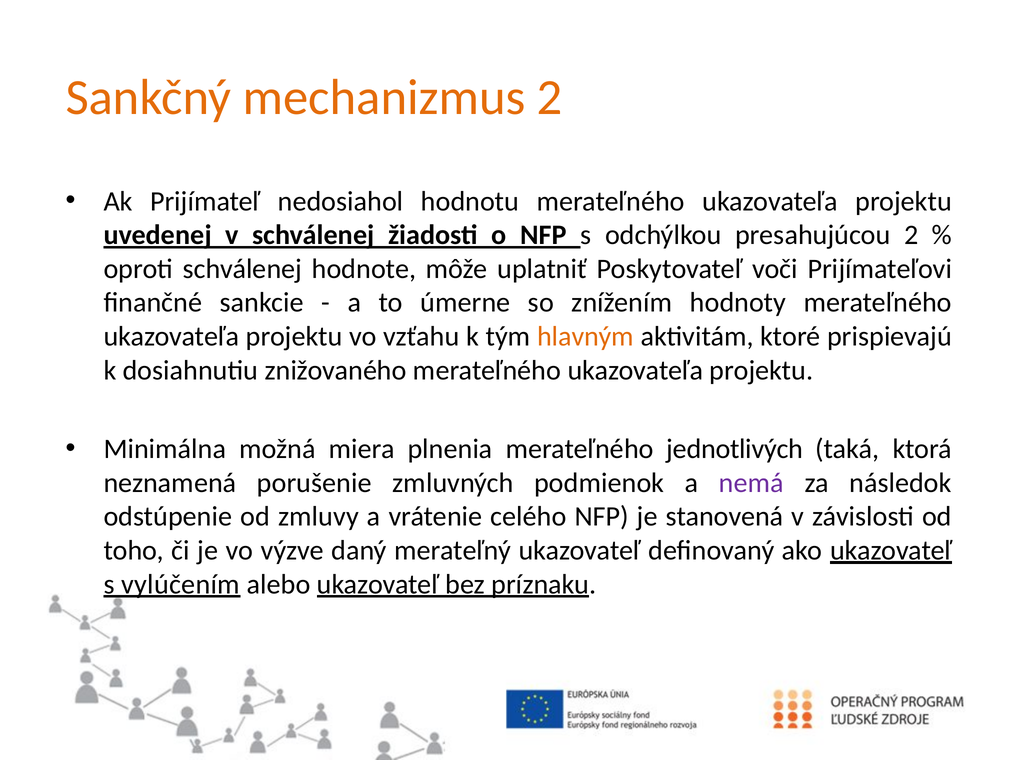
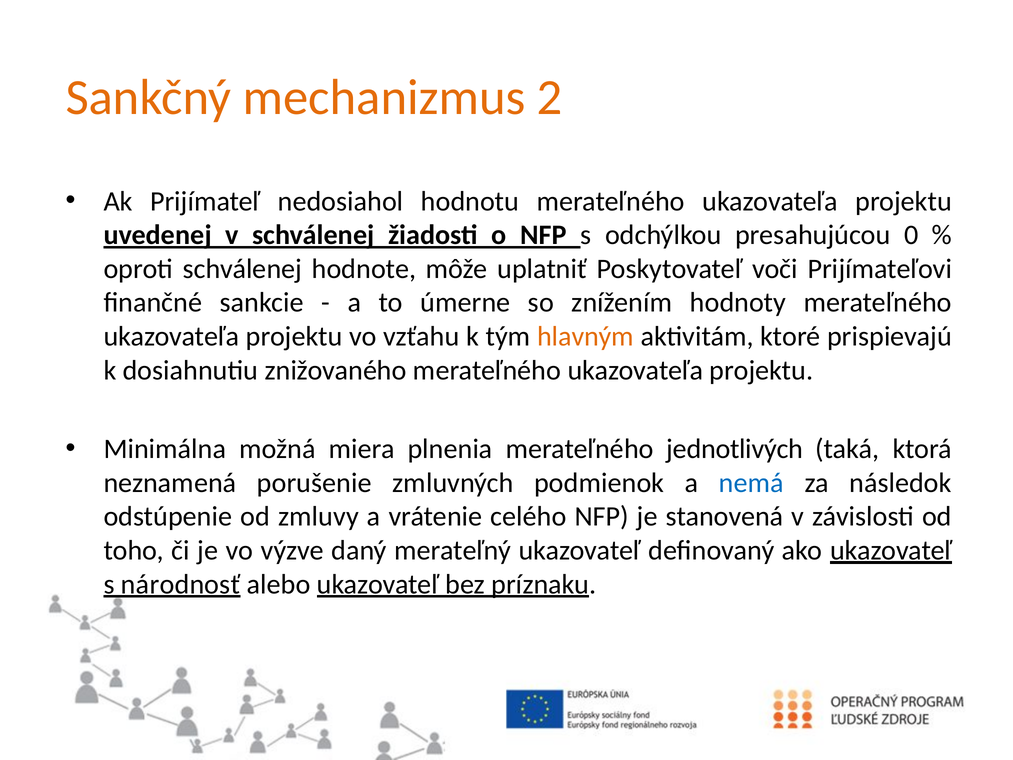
presahujúcou 2: 2 -> 0
nemá colour: purple -> blue
vylúčením: vylúčením -> národnosť
